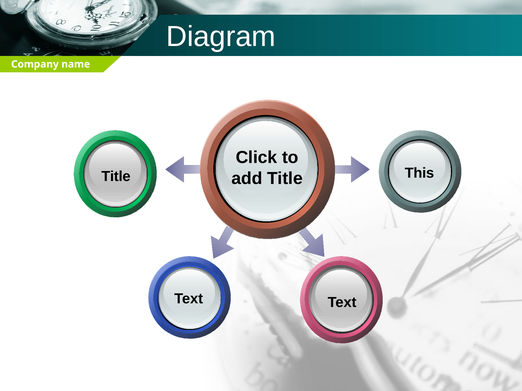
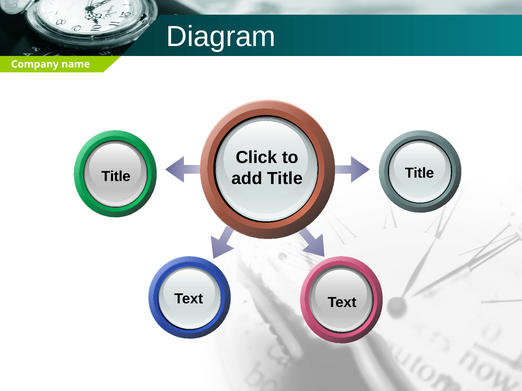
Title This: This -> Title
